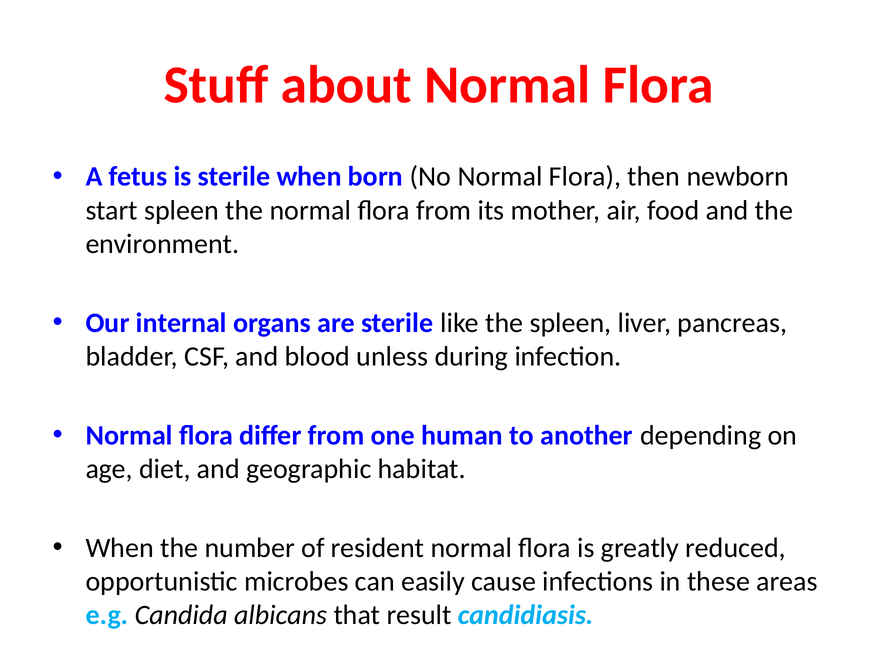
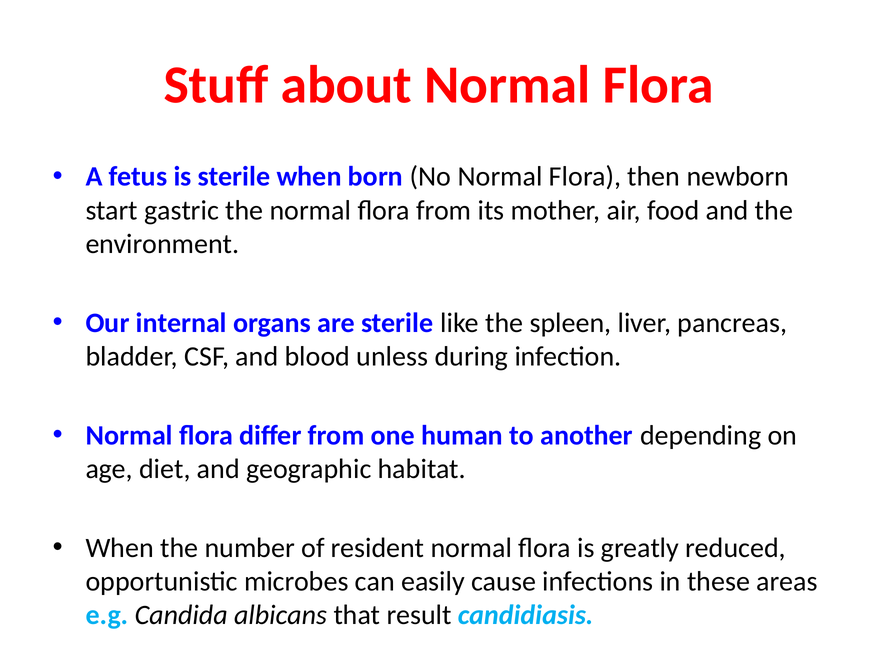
start spleen: spleen -> gastric
